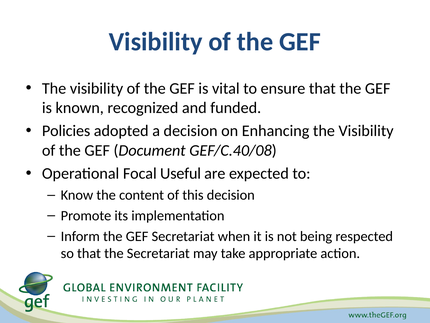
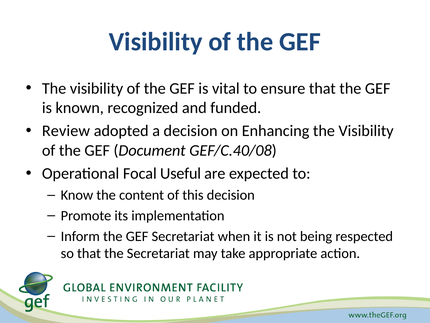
Policies: Policies -> Review
